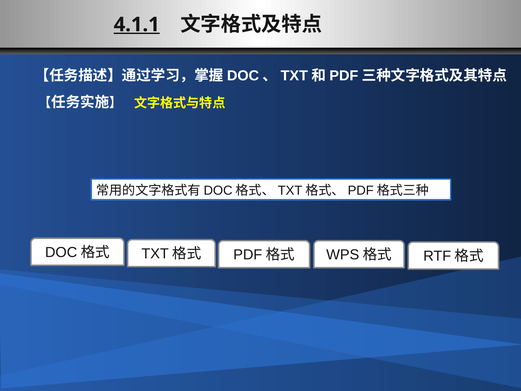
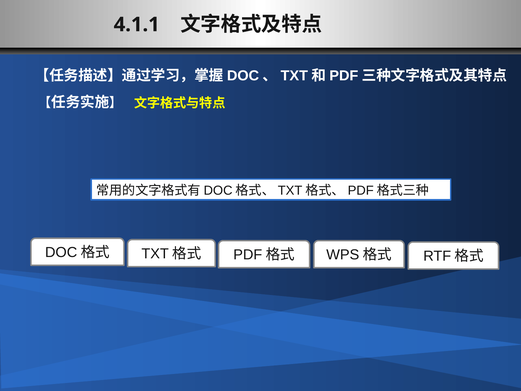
4.1.1 underline: present -> none
